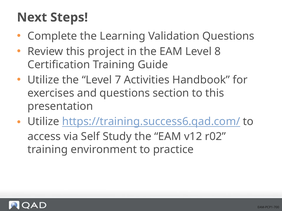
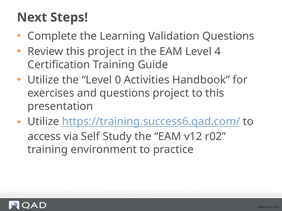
8: 8 -> 4
7: 7 -> 0
questions section: section -> project
